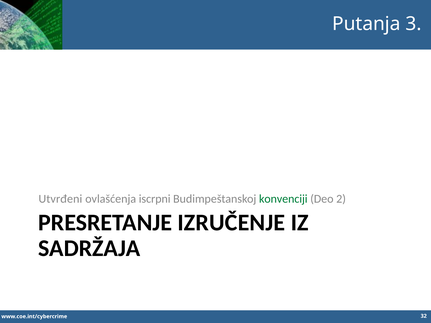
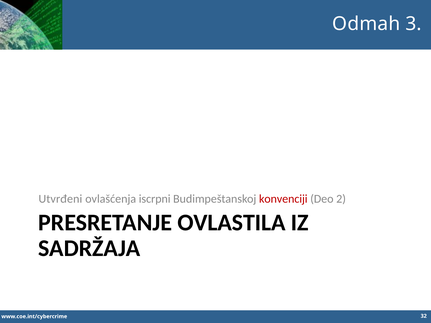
Putanja: Putanja -> Odmah
konvenciji colour: green -> red
IZRUČENJE: IZRUČENJE -> OVLASTILA
